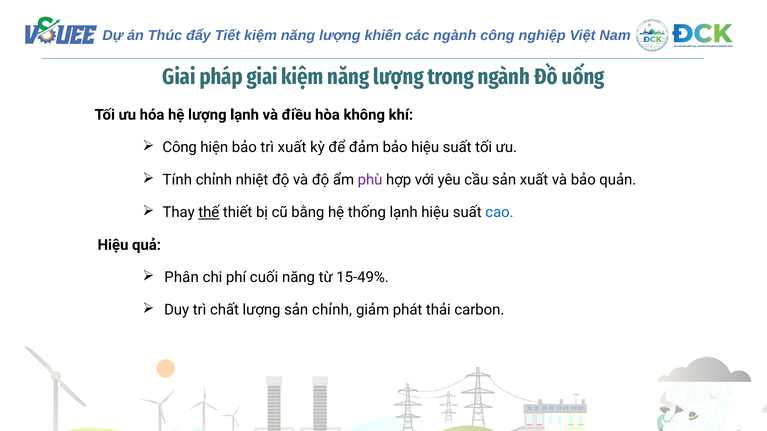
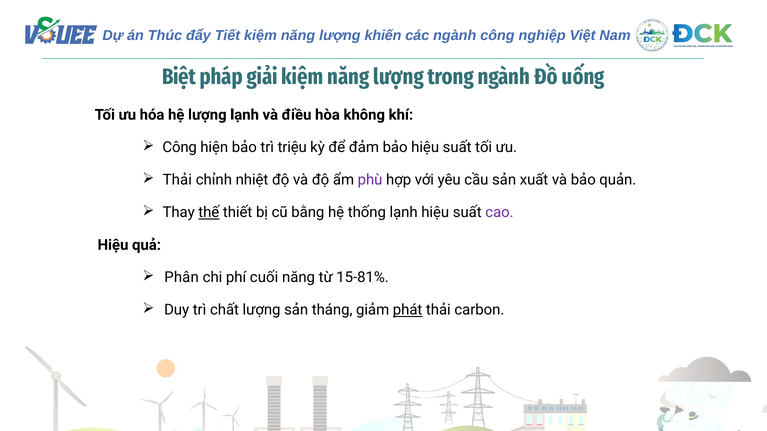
Giai at (179, 77): Giai -> Biệt
pháp giai: giai -> giải
trì xuất: xuất -> triệu
Tính at (177, 180): Tính -> Thải
cao colour: blue -> purple
15-49%: 15-49% -> 15-81%
sản chỉnh: chỉnh -> tháng
phát underline: none -> present
